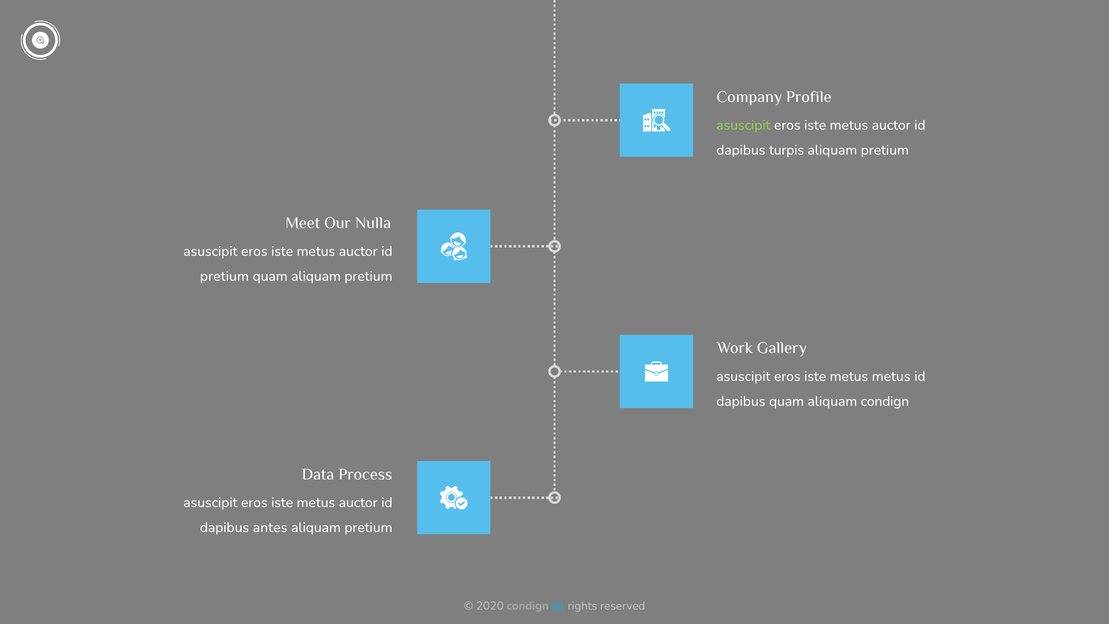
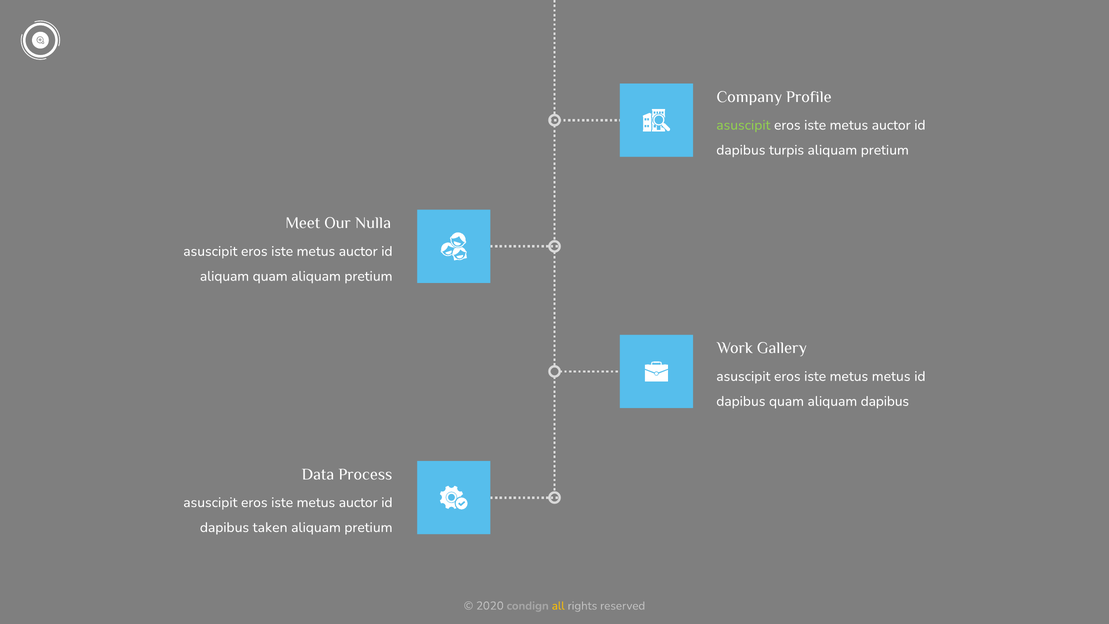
pretium at (224, 276): pretium -> aliquam
aliquam condign: condign -> dapibus
antes: antes -> taken
all colour: light blue -> yellow
